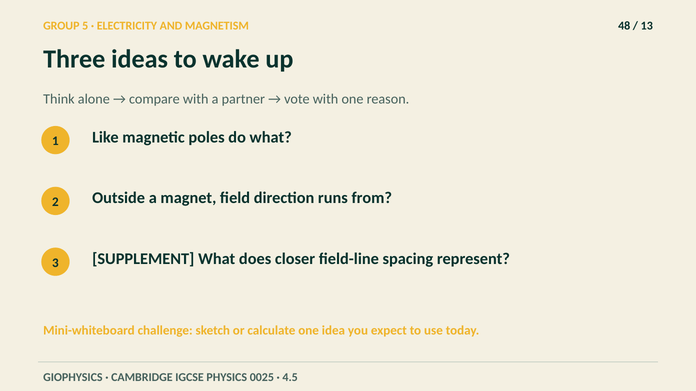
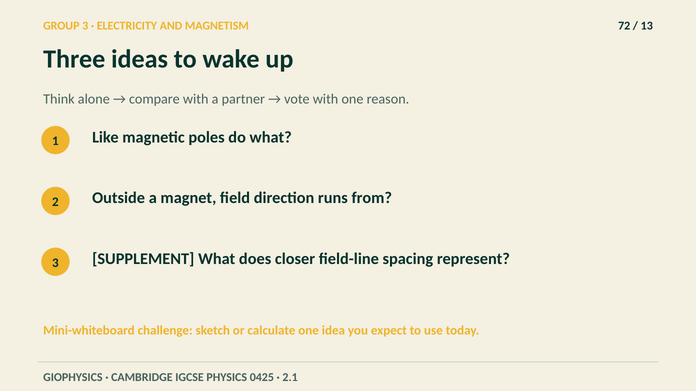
GROUP 5: 5 -> 3
48: 48 -> 72
0025: 0025 -> 0425
4.5: 4.5 -> 2.1
